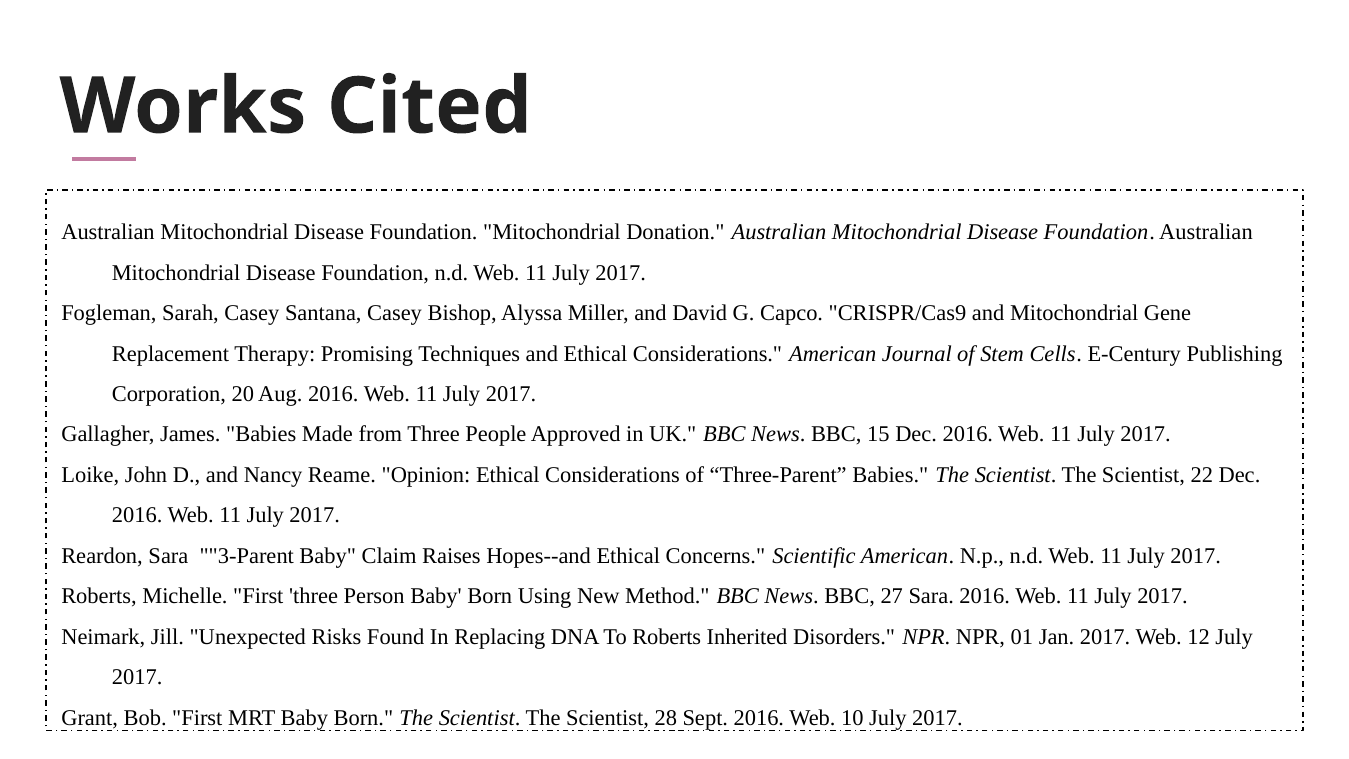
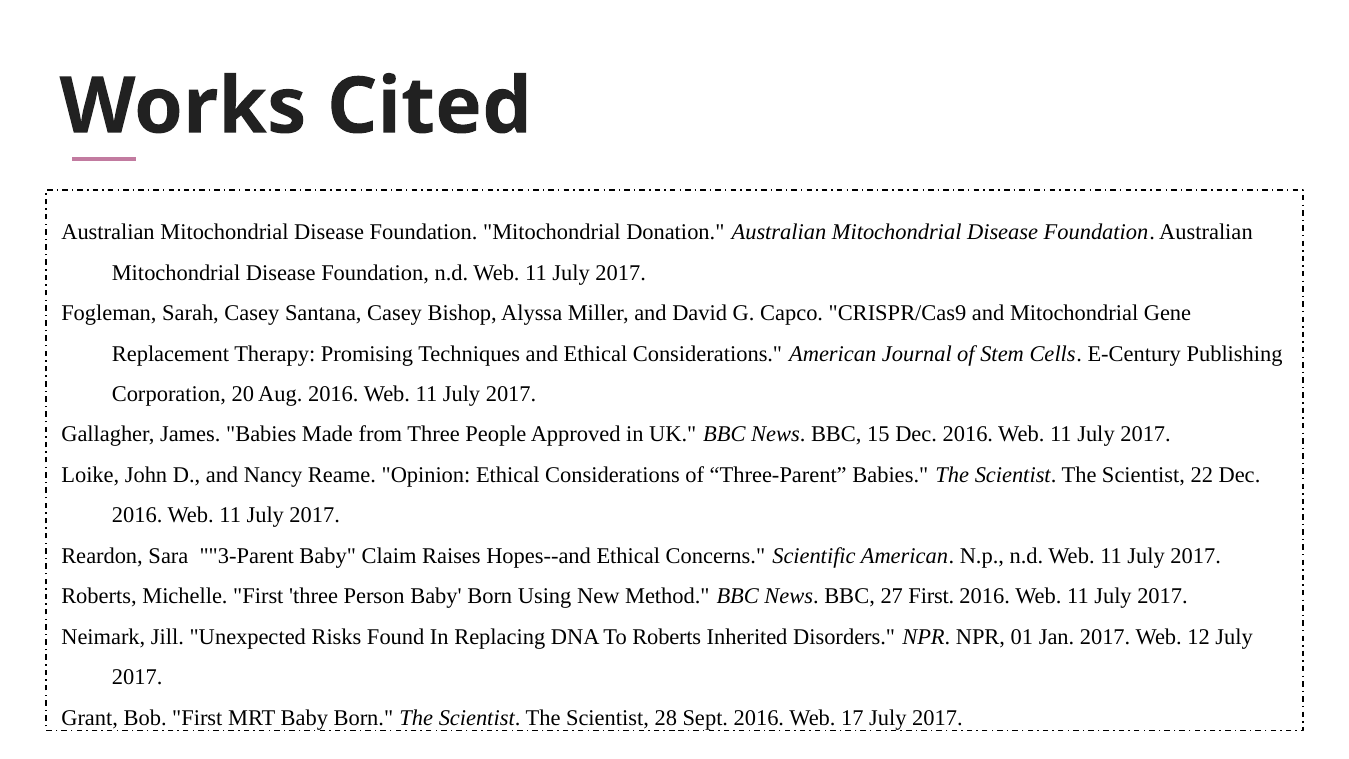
27 Sara: Sara -> First
10: 10 -> 17
